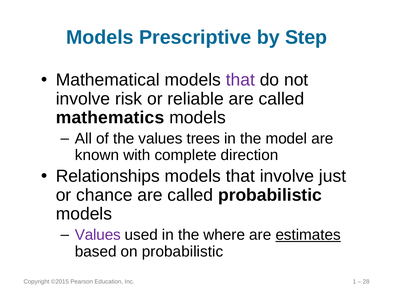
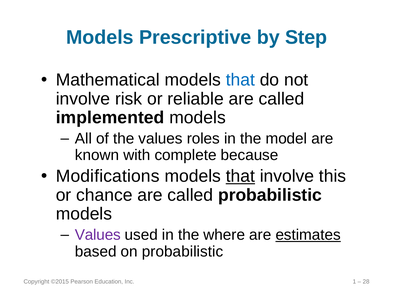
that at (240, 80) colour: purple -> blue
mathematics: mathematics -> implemented
trees: trees -> roles
direction: direction -> because
Relationships: Relationships -> Modifications
that at (240, 176) underline: none -> present
just: just -> this
